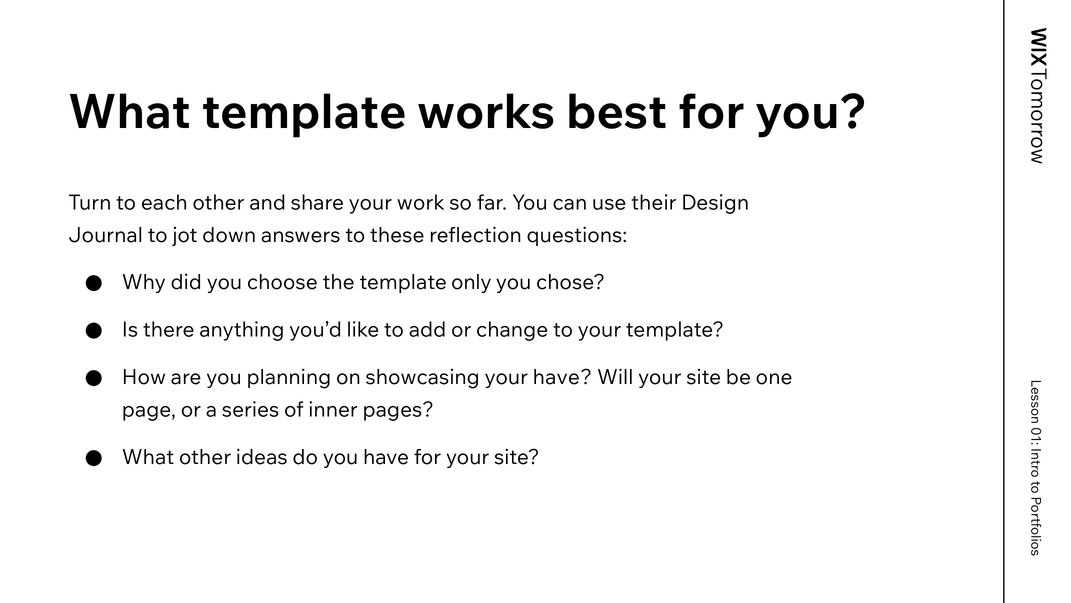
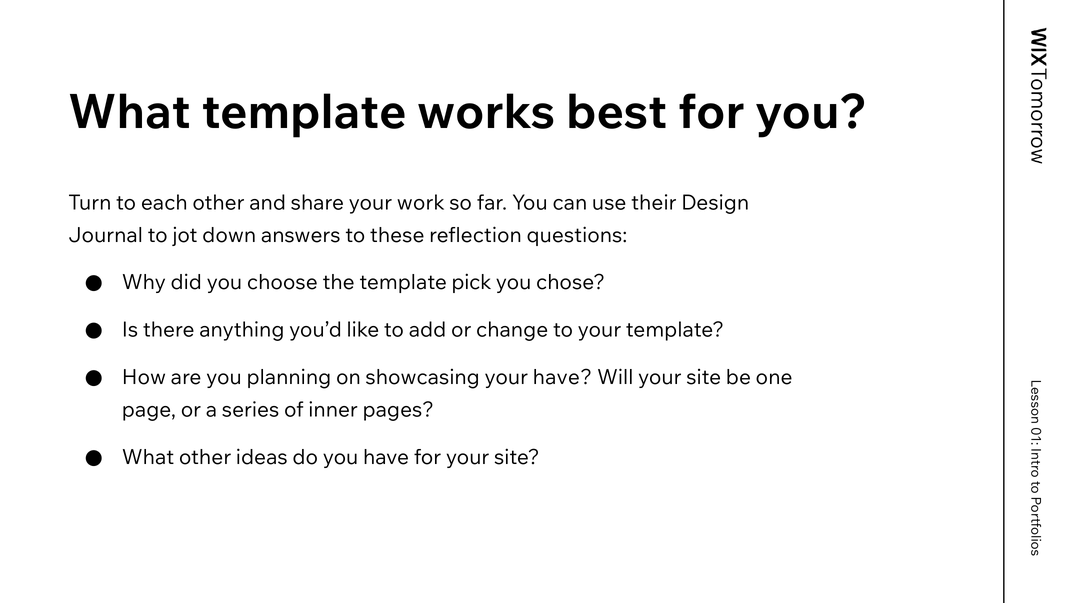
only: only -> pick
